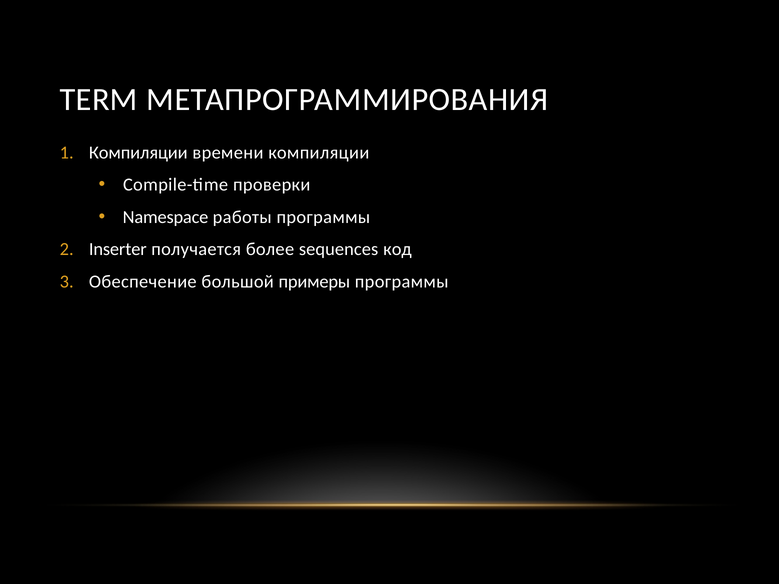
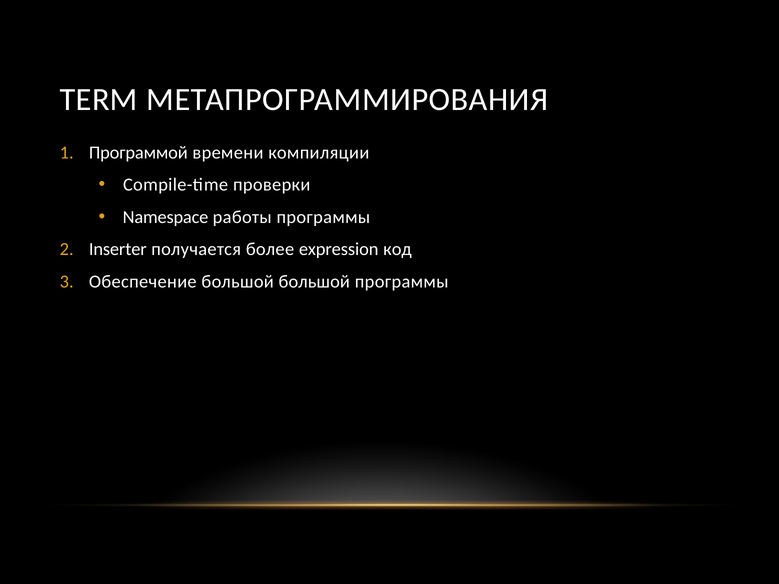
Компиляции at (138, 153): Компиляции -> Программой
sequences: sequences -> expression
большой примеры: примеры -> большой
